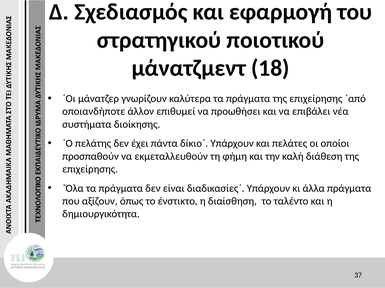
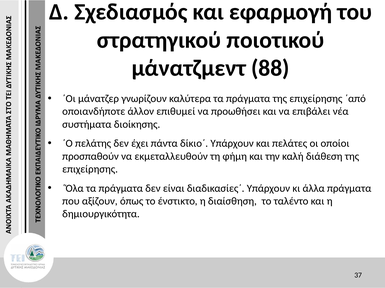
18: 18 -> 88
